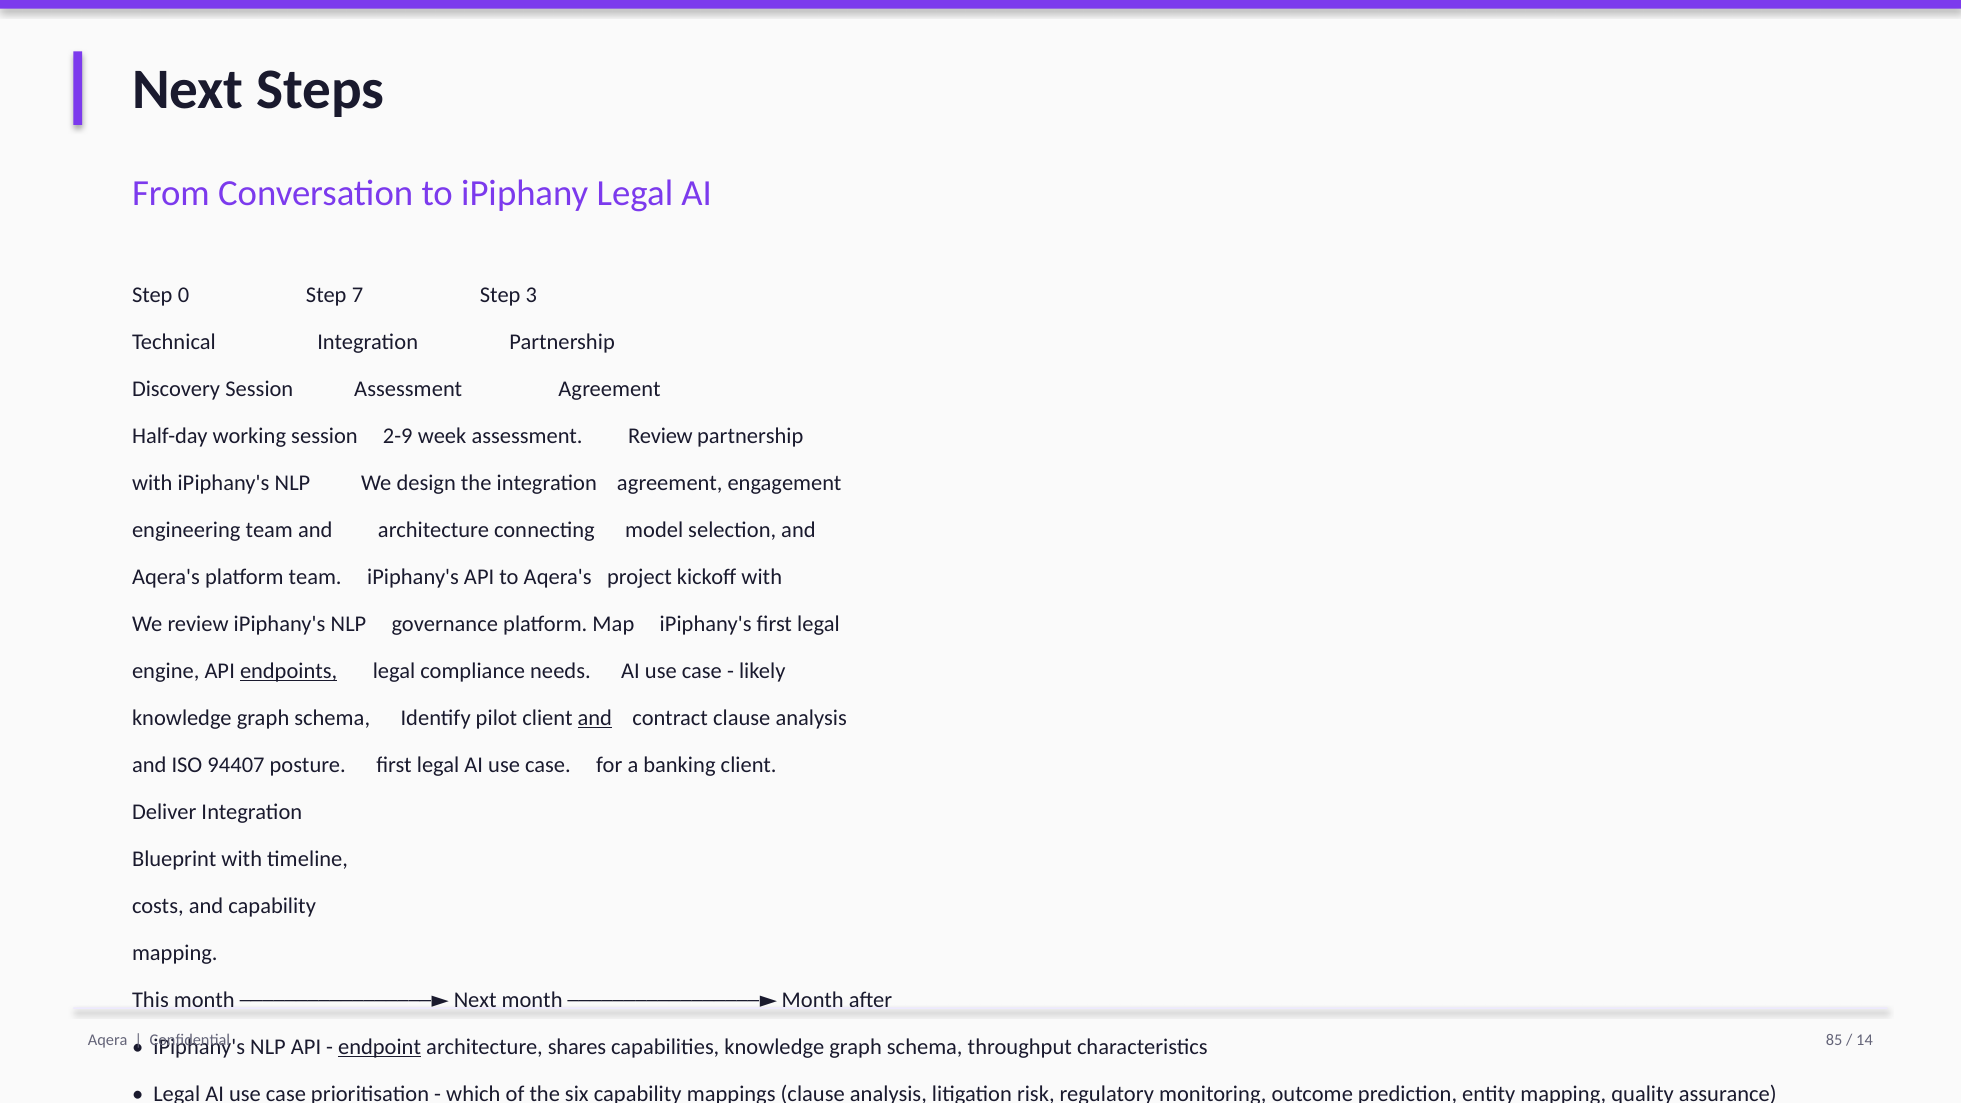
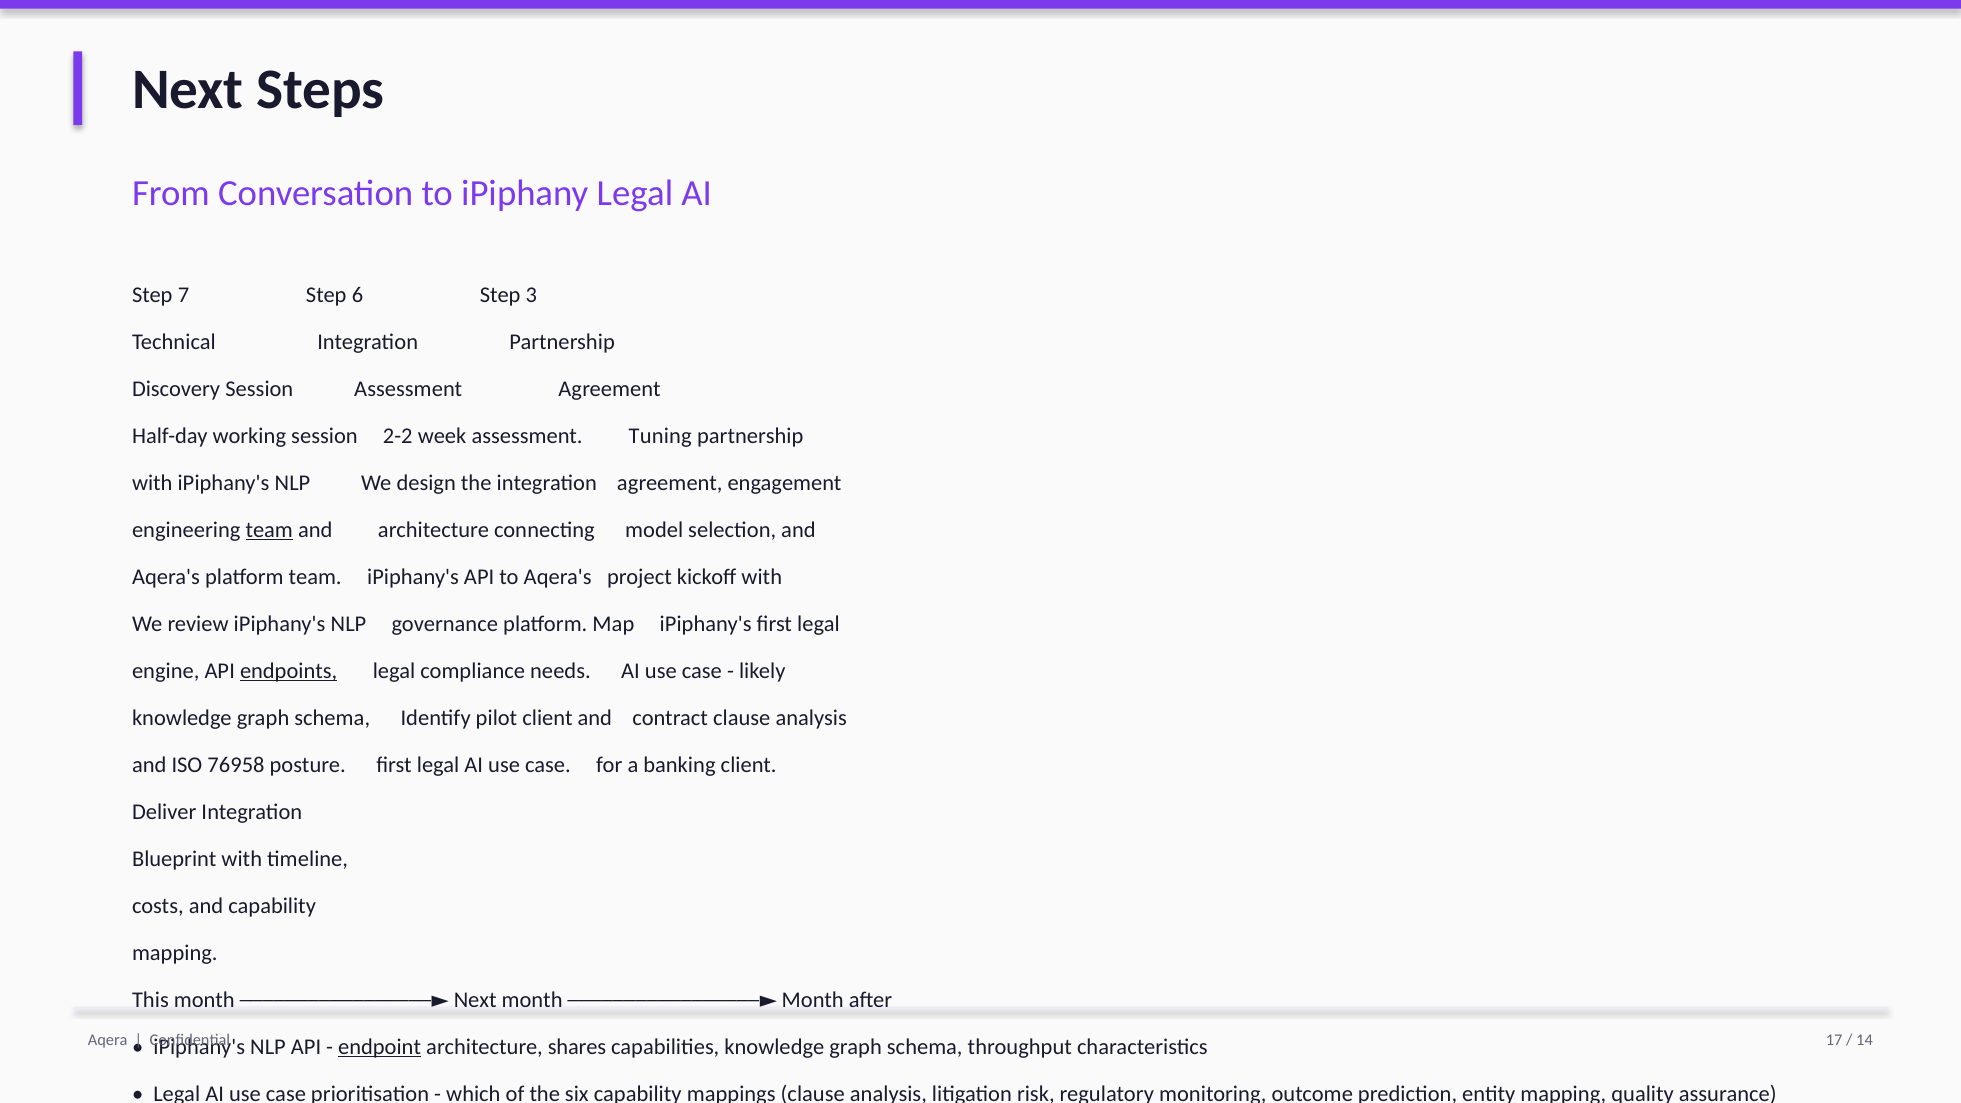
0: 0 -> 7
7: 7 -> 6
2-9: 2-9 -> 2-2
assessment Review: Review -> Tuning
team at (269, 530) underline: none -> present
and at (595, 718) underline: present -> none
94407: 94407 -> 76958
85: 85 -> 17
